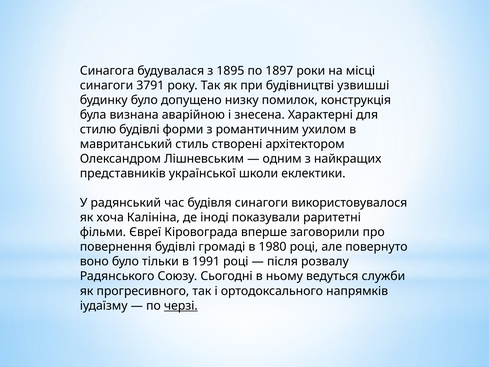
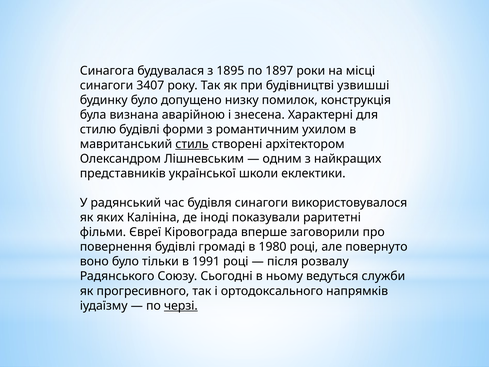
3791: 3791 -> 3407
стиль underline: none -> present
хоча: хоча -> яких
